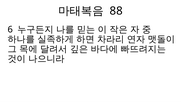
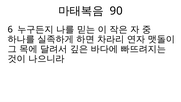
88: 88 -> 90
